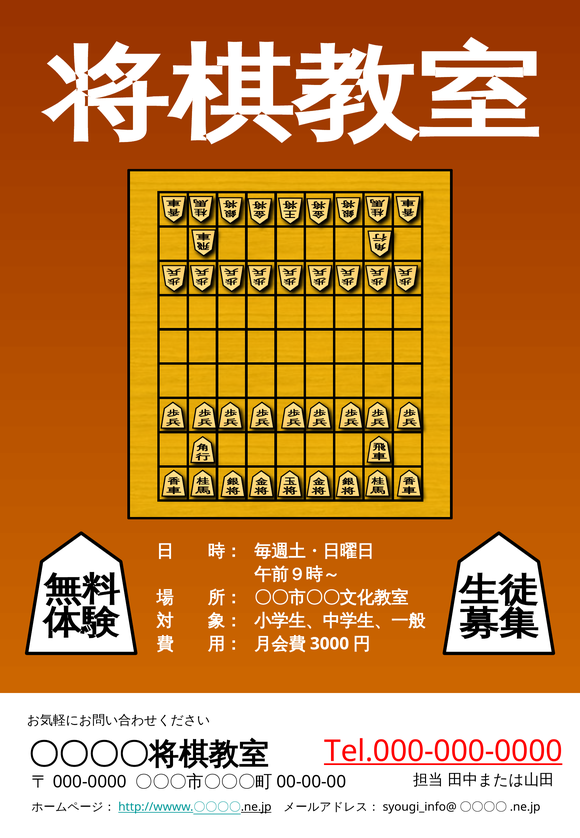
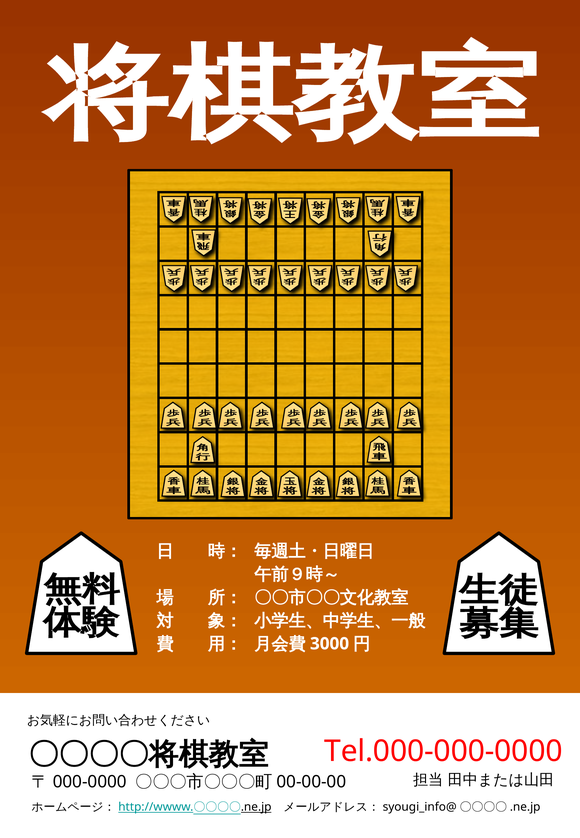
Tel.000-000-0000 underline: present -> none
